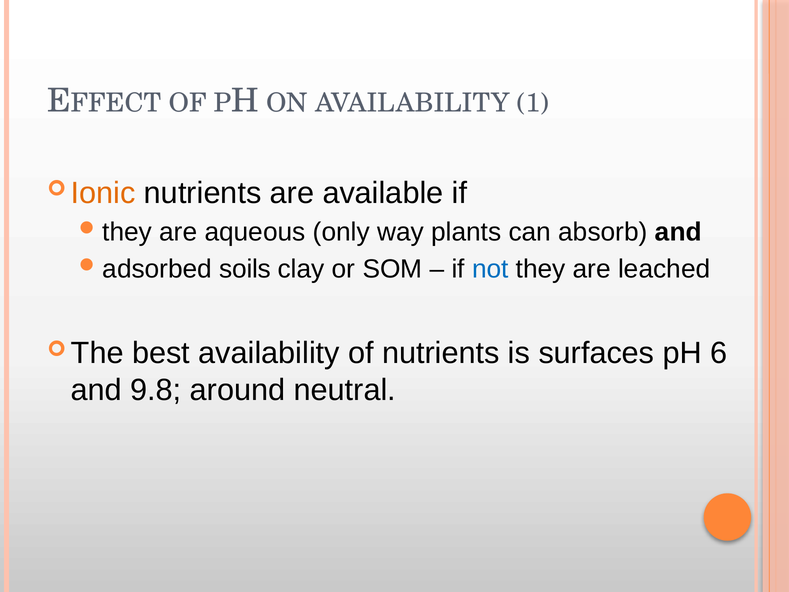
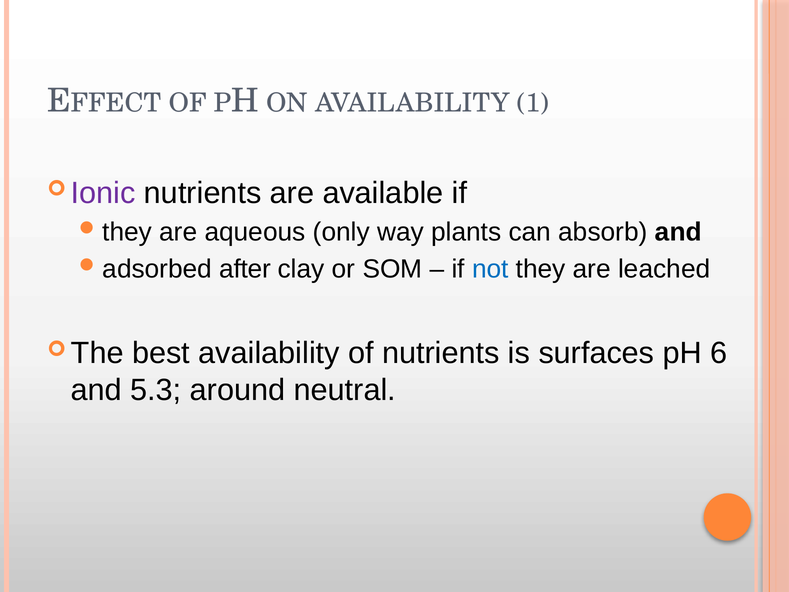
Ionic colour: orange -> purple
soils: soils -> after
9.8: 9.8 -> 5.3
